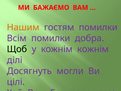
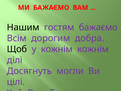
Нашим colour: orange -> black
гостям помилки: помилки -> бажаємо
Всім помилки: помилки -> дорогим
